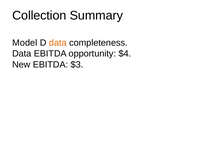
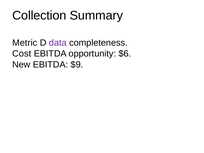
Model: Model -> Metric
data at (58, 43) colour: orange -> purple
Data at (22, 54): Data -> Cost
$4: $4 -> $6
$3: $3 -> $9
